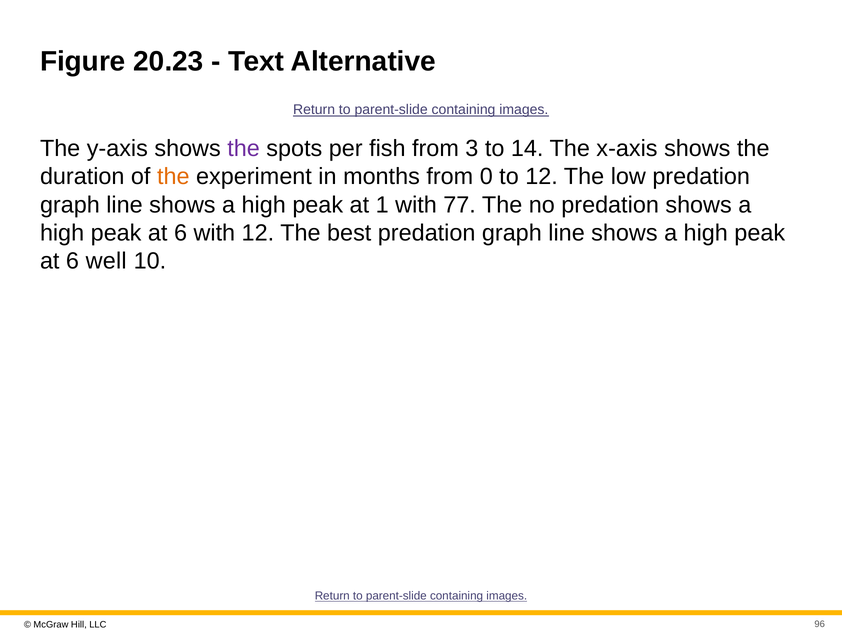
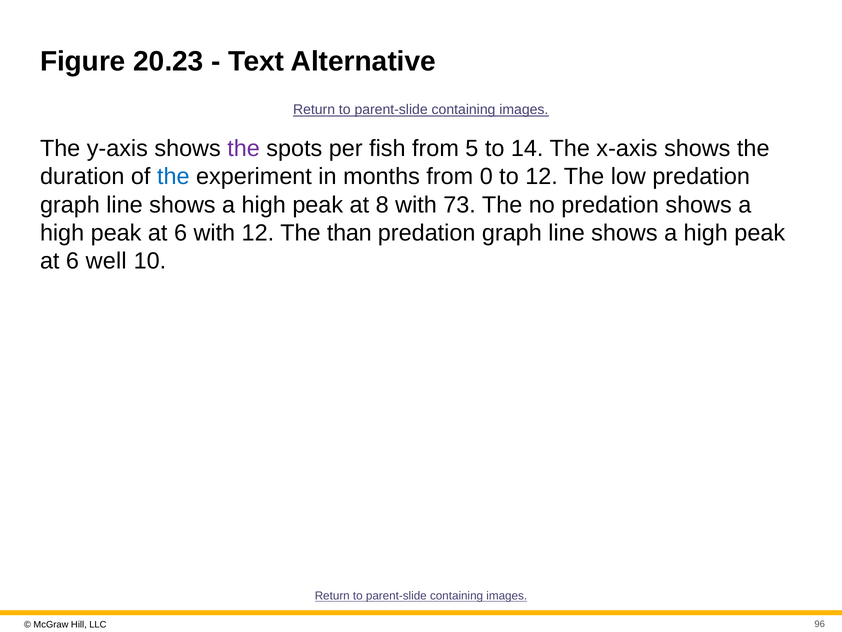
3: 3 -> 5
the at (173, 177) colour: orange -> blue
1: 1 -> 8
77: 77 -> 73
best: best -> than
